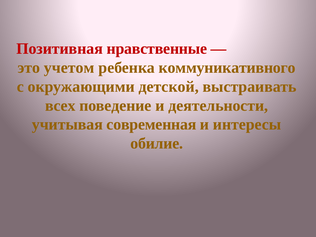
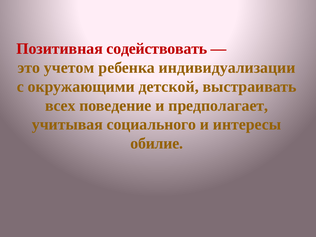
нравственные: нравственные -> содействовать
коммуникативного: коммуникативного -> индивидуализации
деятельности: деятельности -> предполагает
современная: современная -> социального
